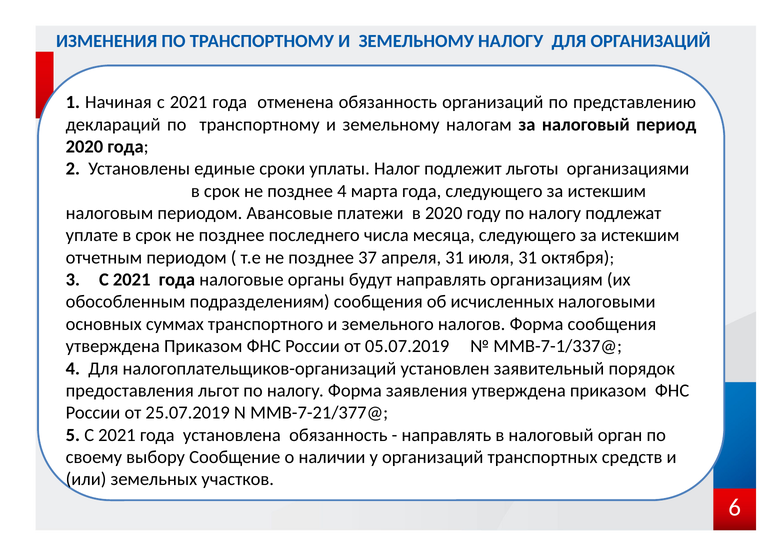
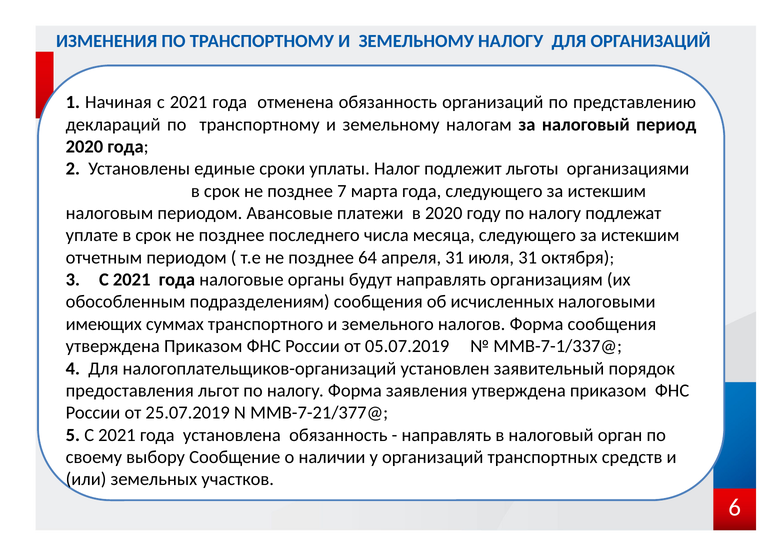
позднее 4: 4 -> 7
37: 37 -> 64
основных: основных -> имеющих
